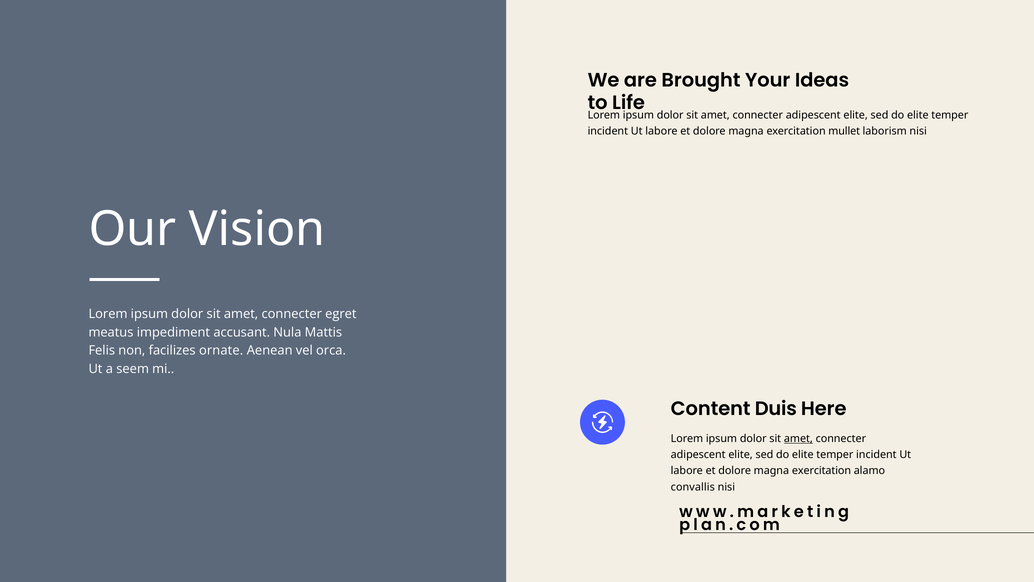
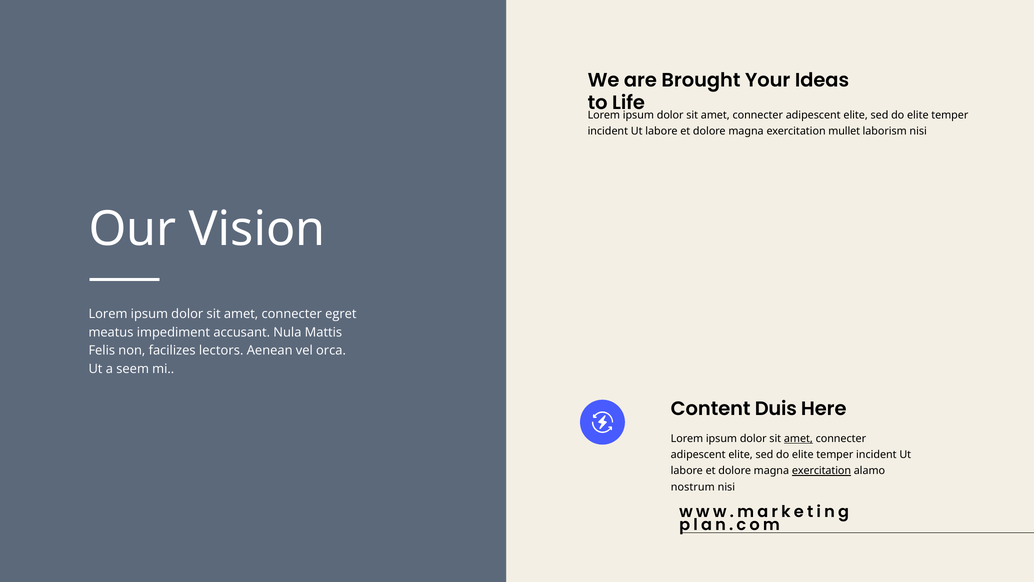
ornate: ornate -> lectors
exercitation at (821, 471) underline: none -> present
convallis: convallis -> nostrum
